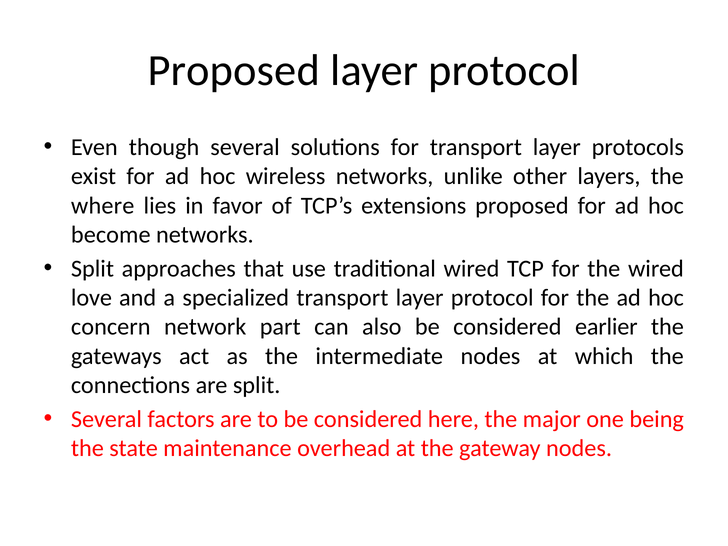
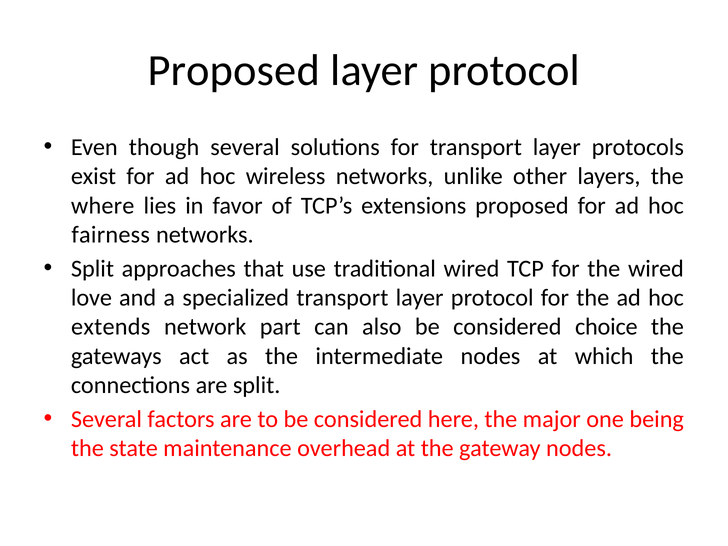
become: become -> fairness
concern: concern -> extends
earlier: earlier -> choice
